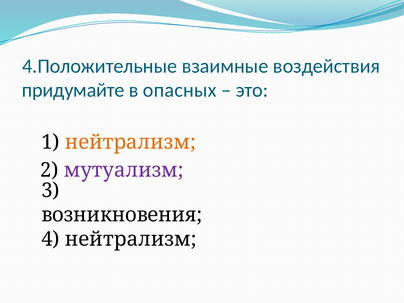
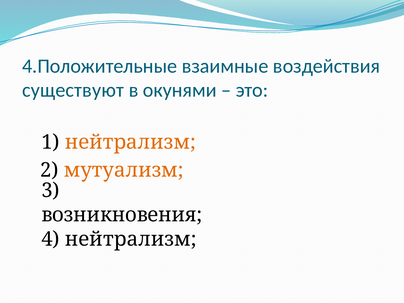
придумайте: придумайте -> существуют
опасных: опасных -> окунями
мутуализм colour: purple -> orange
